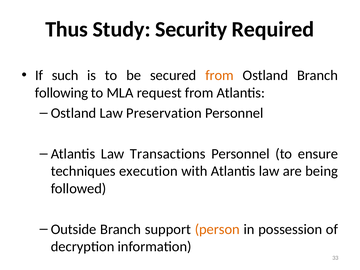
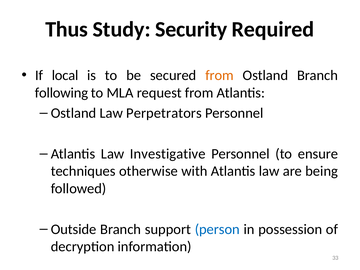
such: such -> local
Preservation: Preservation -> Perpetrators
Transactions: Transactions -> Investigative
execution: execution -> otherwise
person colour: orange -> blue
